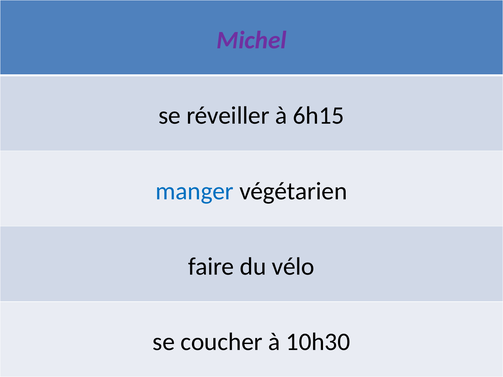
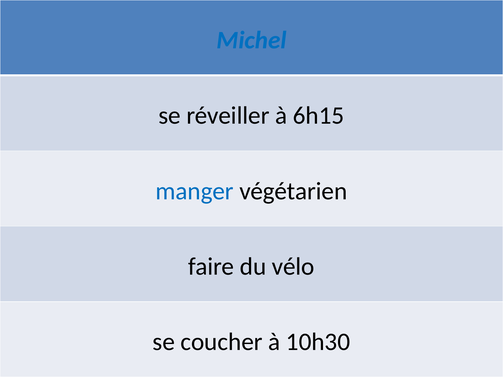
Michel colour: purple -> blue
